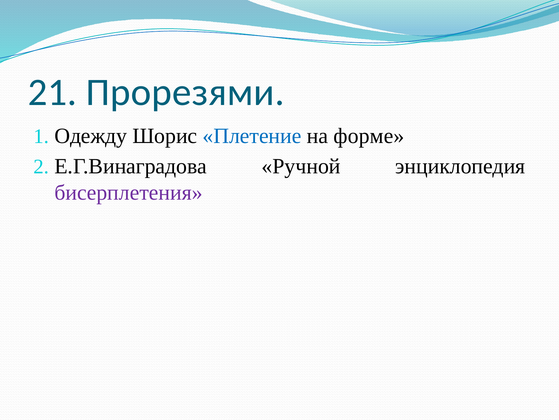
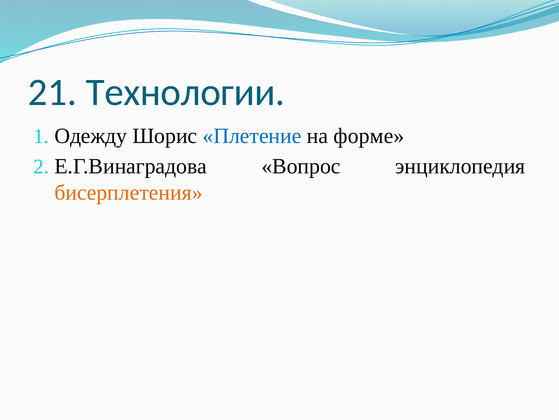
Прорезями: Прорезями -> Технологии
Ручной: Ручной -> Вопрос
бисерплетения colour: purple -> orange
